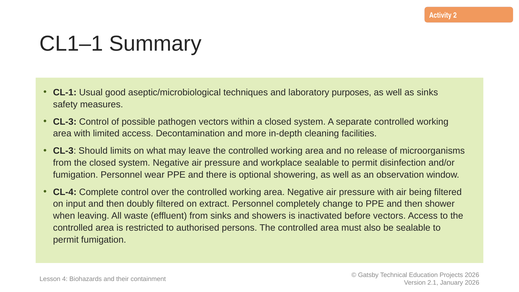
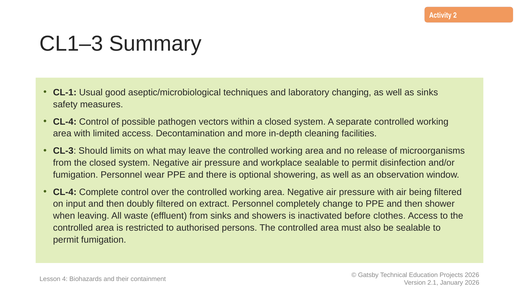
CL1–1: CL1–1 -> CL1–3
purposes: purposes -> changing
CL-3 at (65, 122): CL-3 -> CL-4
before vectors: vectors -> clothes
